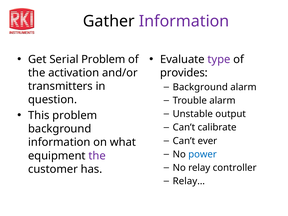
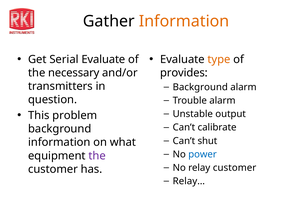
Information at (184, 21) colour: purple -> orange
Serial Problem: Problem -> Evaluate
type colour: purple -> orange
activation: activation -> necessary
ever: ever -> shut
relay controller: controller -> customer
